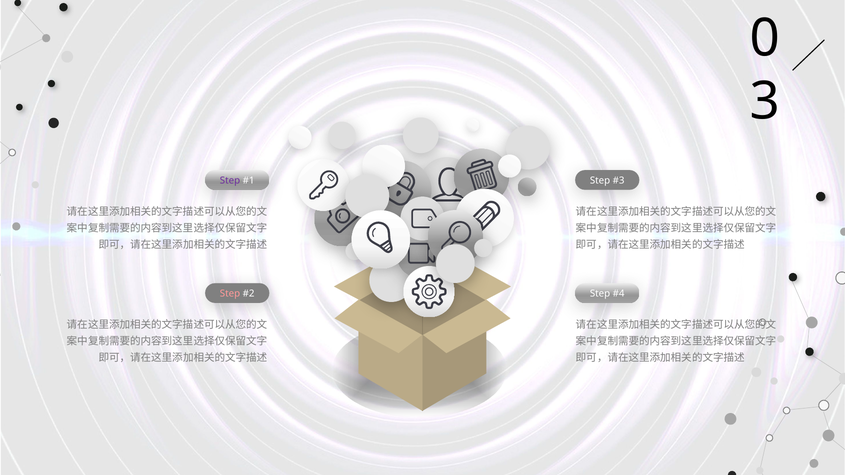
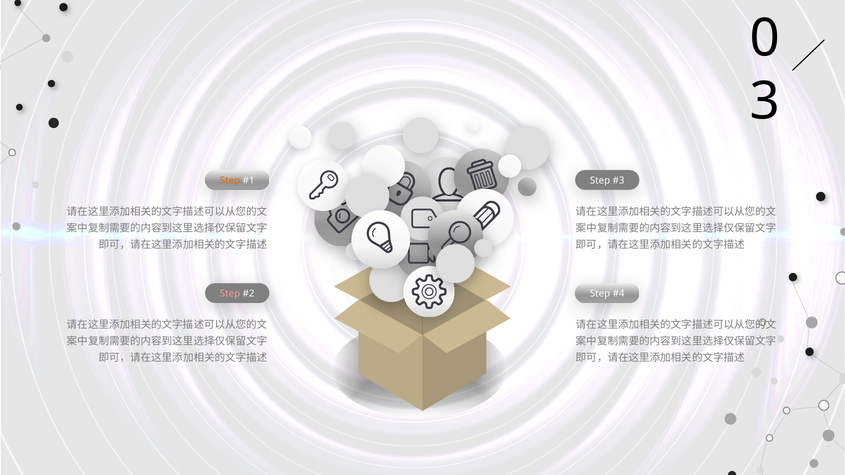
Step at (230, 181) colour: purple -> orange
